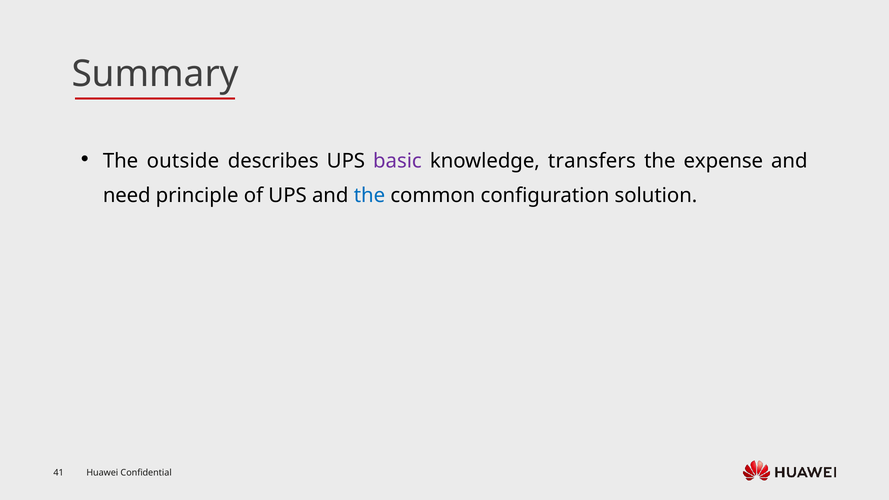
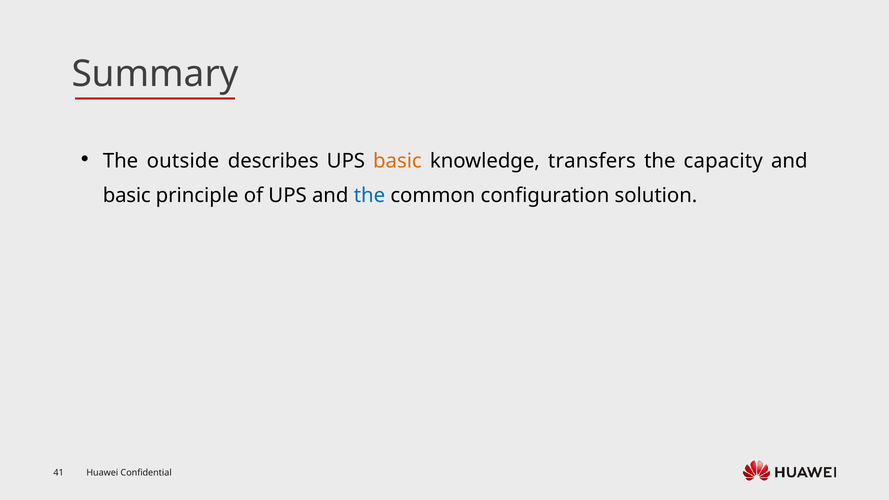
basic at (397, 161) colour: purple -> orange
expense: expense -> capacity
need at (127, 195): need -> basic
